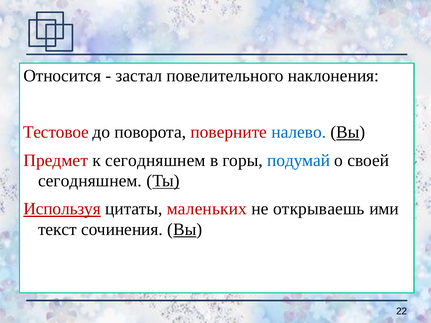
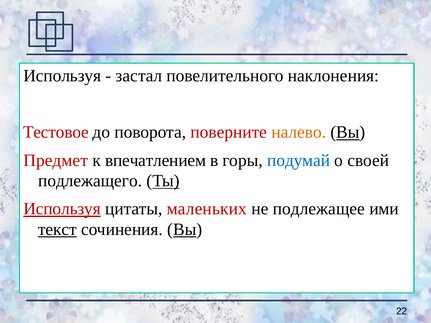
Относится at (62, 76): Относится -> Используя
налево colour: blue -> orange
к сегодняшнем: сегодняшнем -> впечатлением
сегодняшнем at (90, 181): сегодняшнем -> подлежащего
открываешь: открываешь -> подлежащее
текст underline: none -> present
